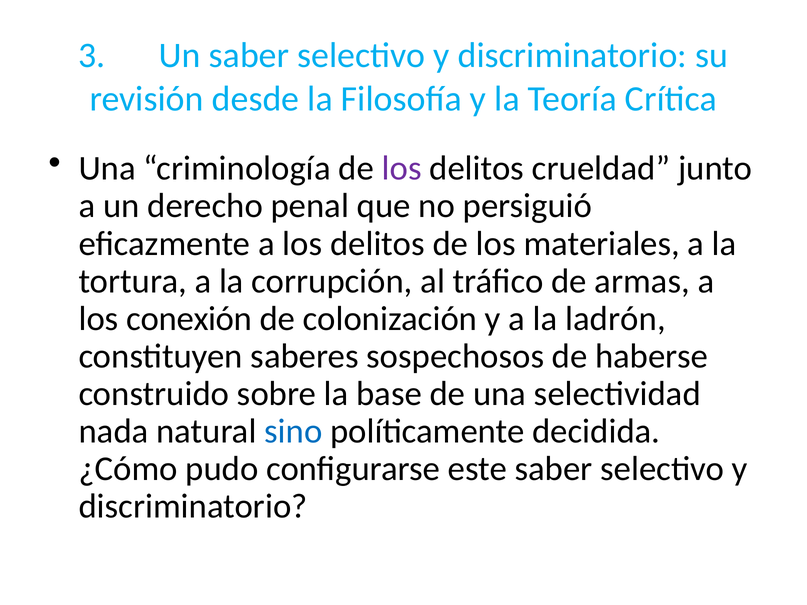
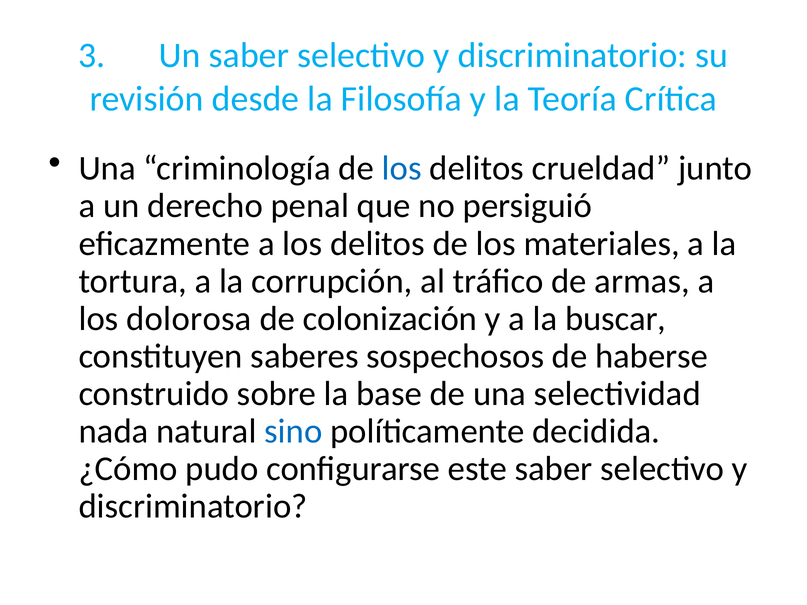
los at (402, 169) colour: purple -> blue
conexión: conexión -> dolorosa
ladrón: ladrón -> buscar
